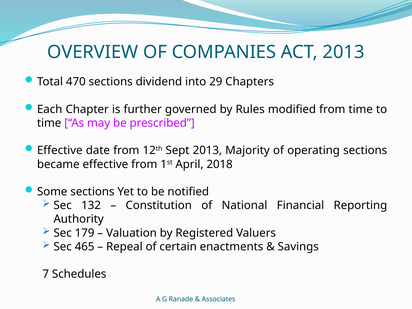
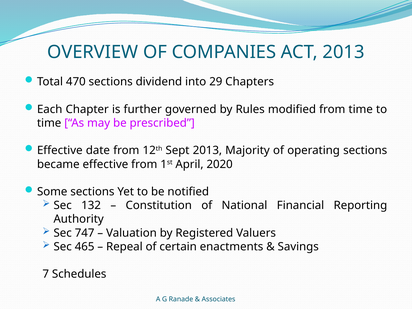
2018: 2018 -> 2020
179: 179 -> 747
